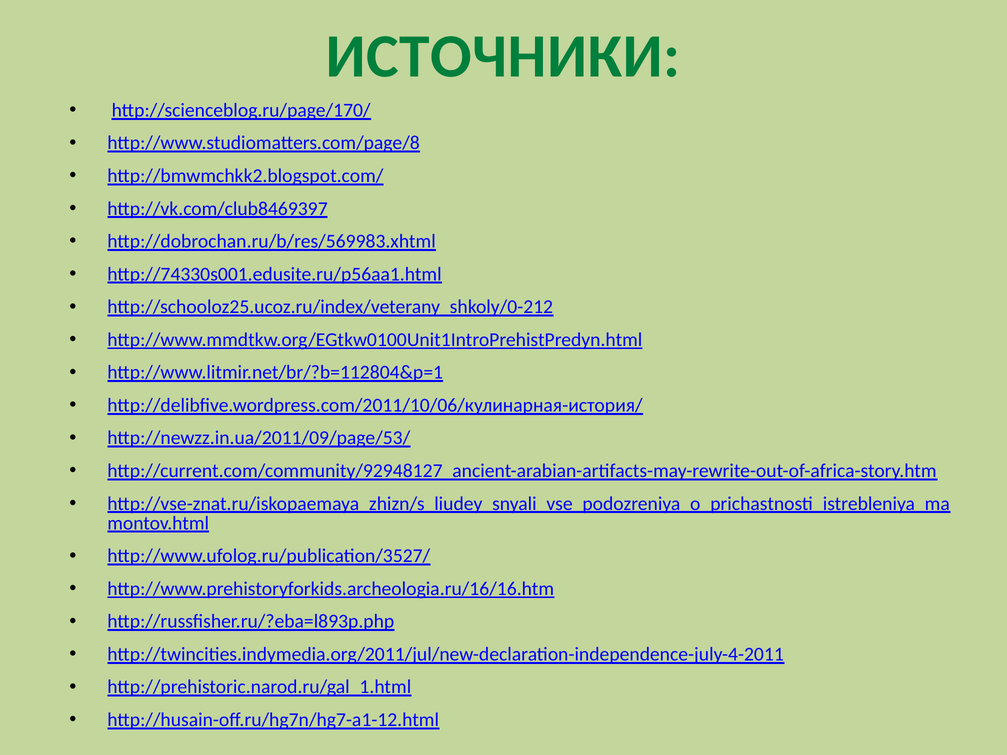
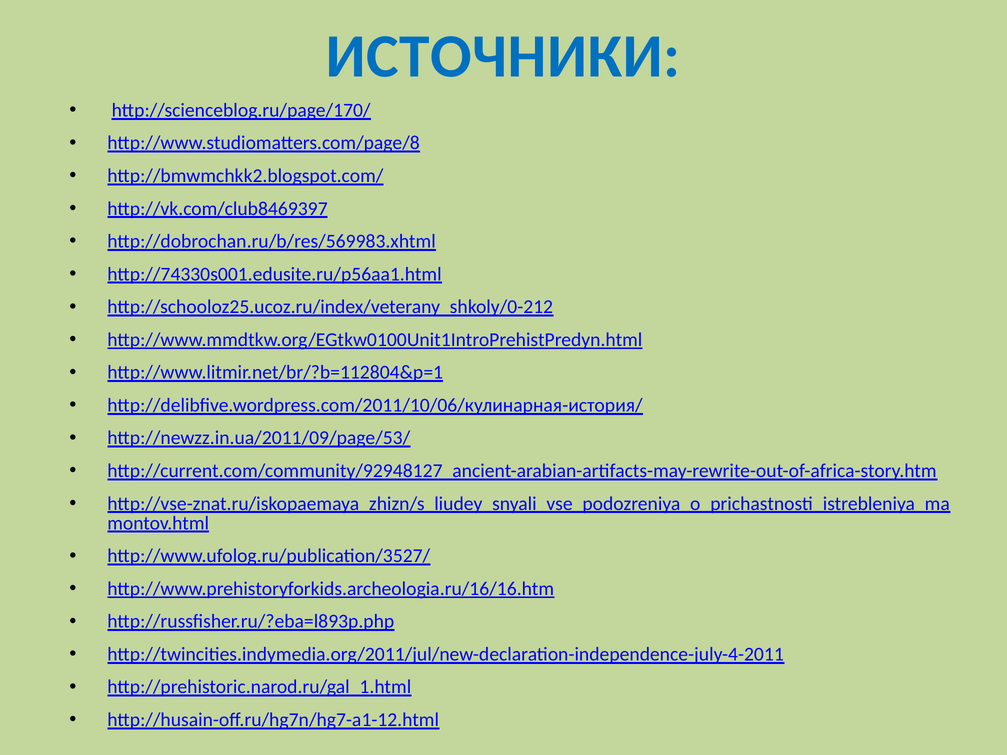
ИСТОЧНИКИ colour: green -> blue
